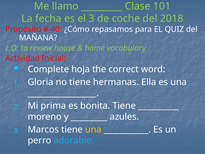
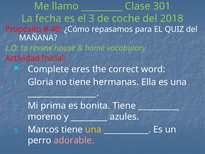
101: 101 -> 301
hoja: hoja -> eres
adorable colour: light blue -> pink
